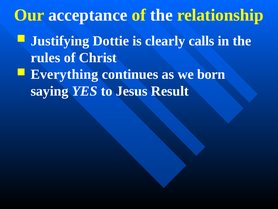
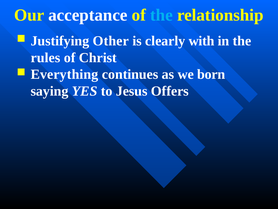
the at (161, 15) colour: white -> light blue
Dottie: Dottie -> Other
calls: calls -> with
Result: Result -> Offers
